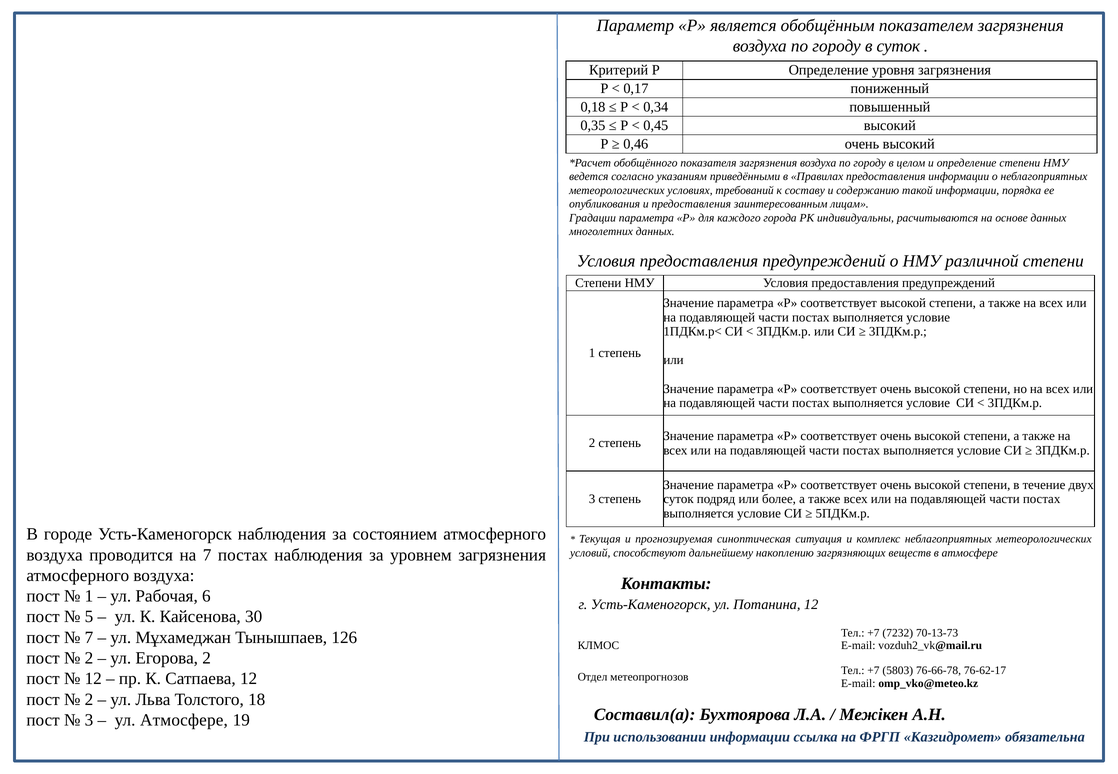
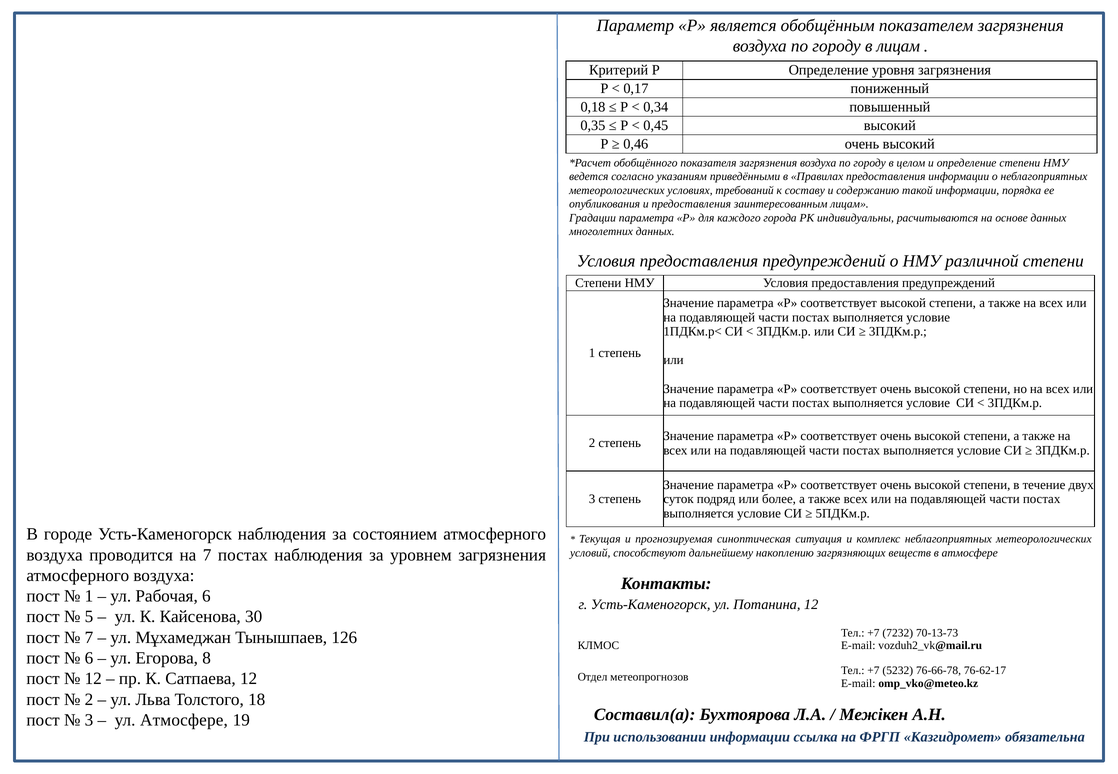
в суток: суток -> лицам
2 at (89, 658): 2 -> 6
Егорова 2: 2 -> 8
5803: 5803 -> 5232
